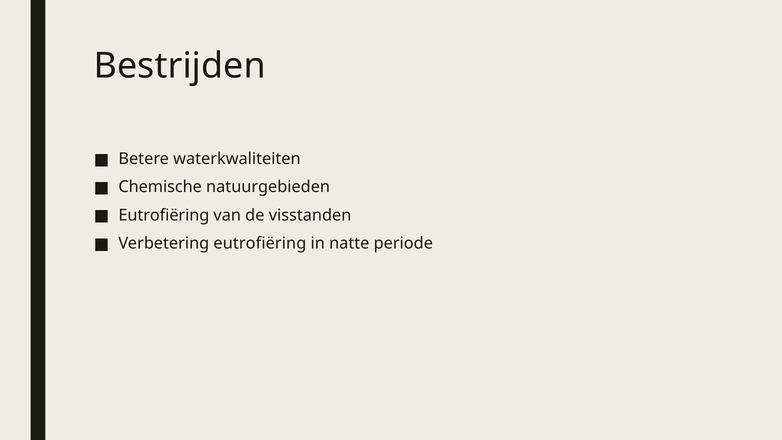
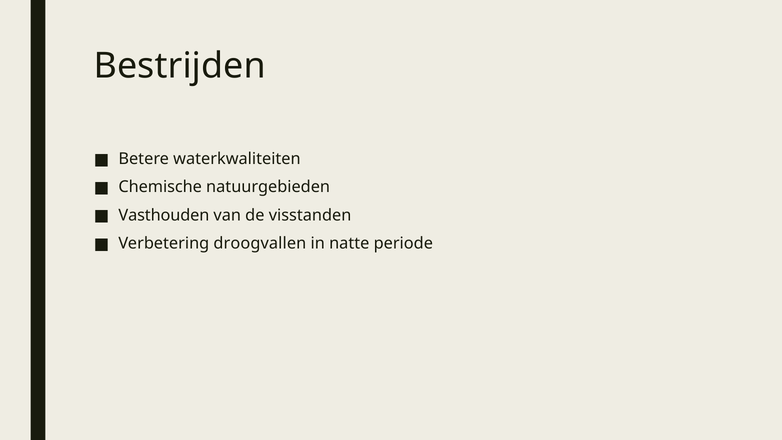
Eutrofiëring at (164, 215): Eutrofiëring -> Vasthouden
Verbetering eutrofiëring: eutrofiëring -> droogvallen
